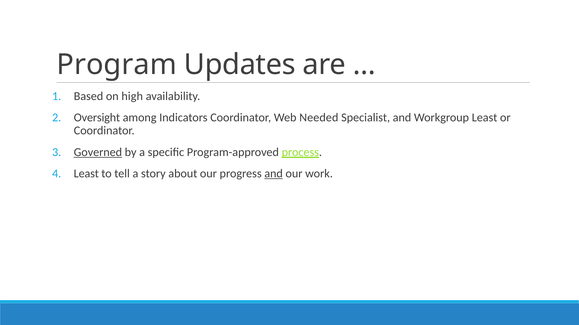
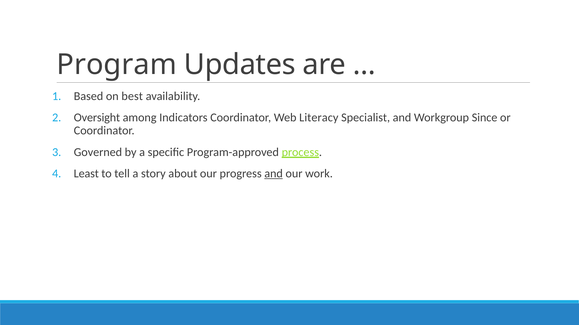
high: high -> best
Needed: Needed -> Literacy
Workgroup Least: Least -> Since
Governed underline: present -> none
